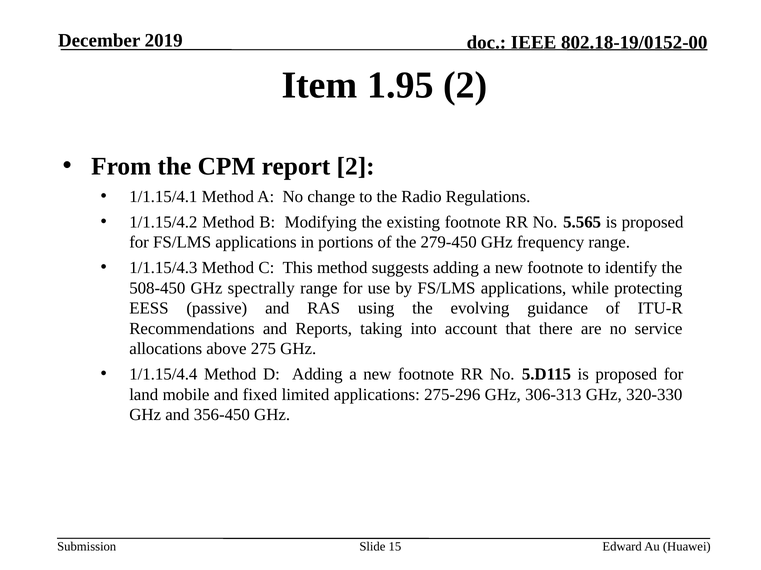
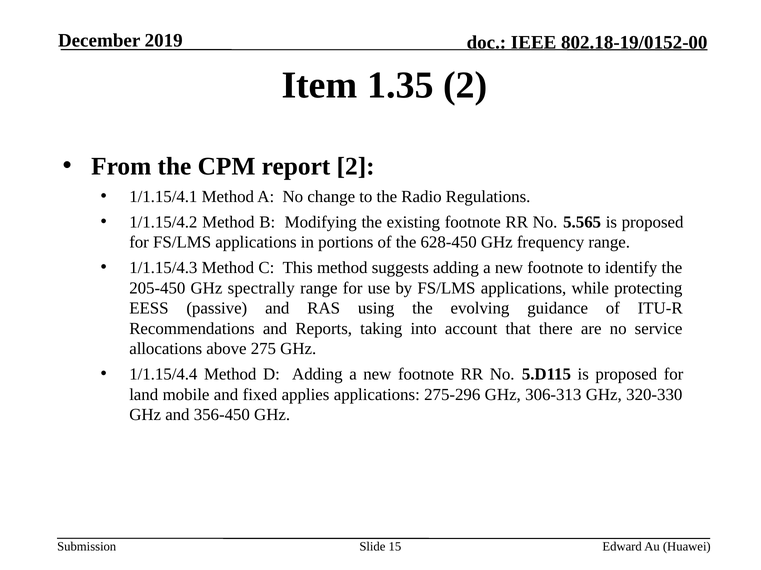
1.95: 1.95 -> 1.35
279-450: 279-450 -> 628-450
508-450: 508-450 -> 205-450
limited: limited -> applies
